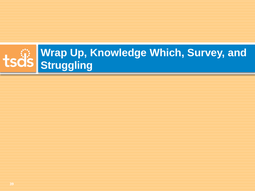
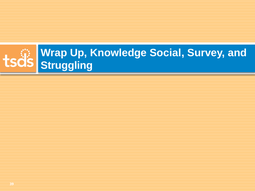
Which: Which -> Social
